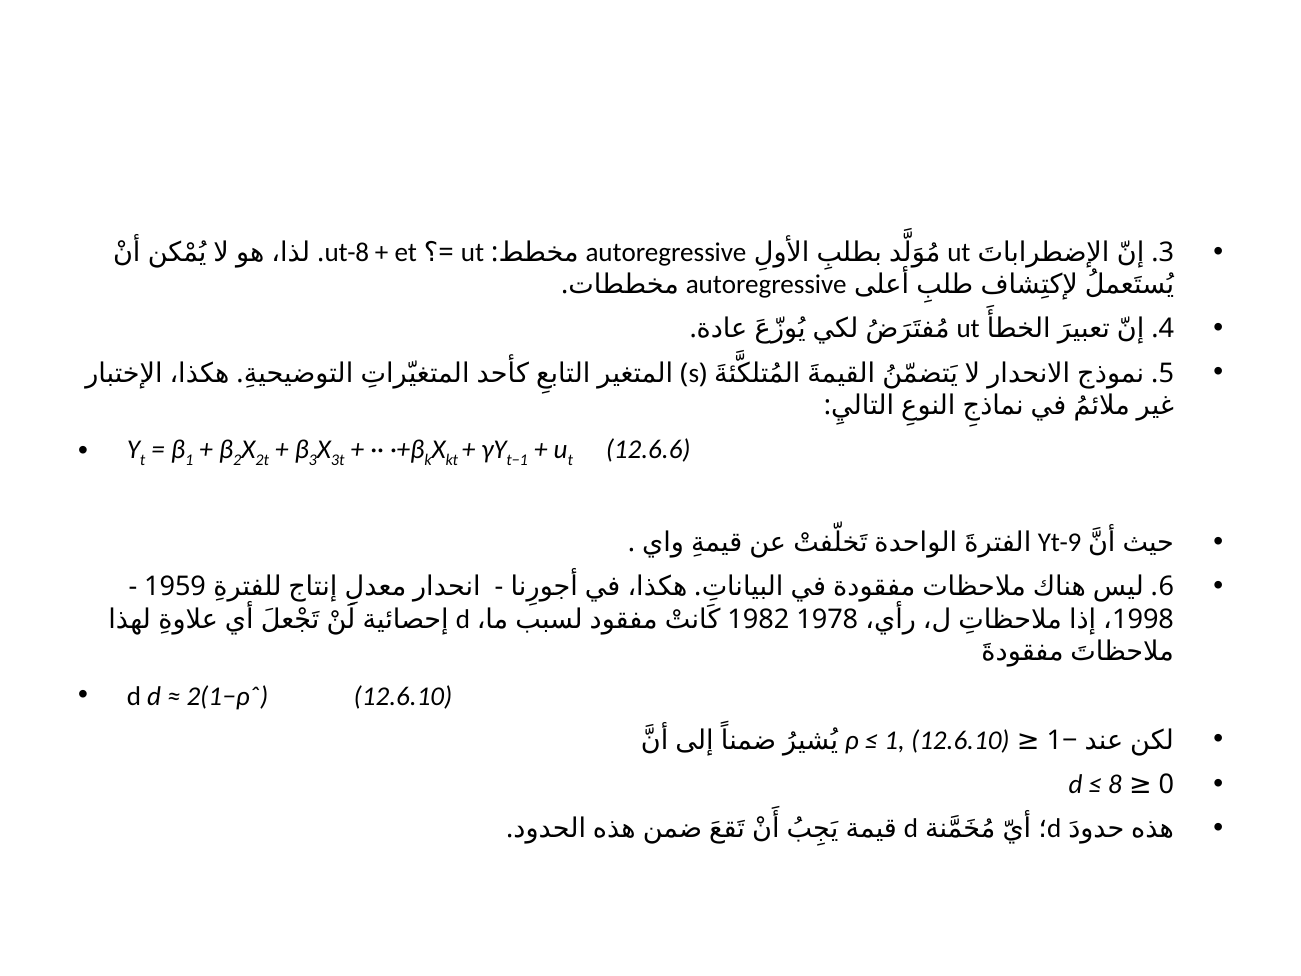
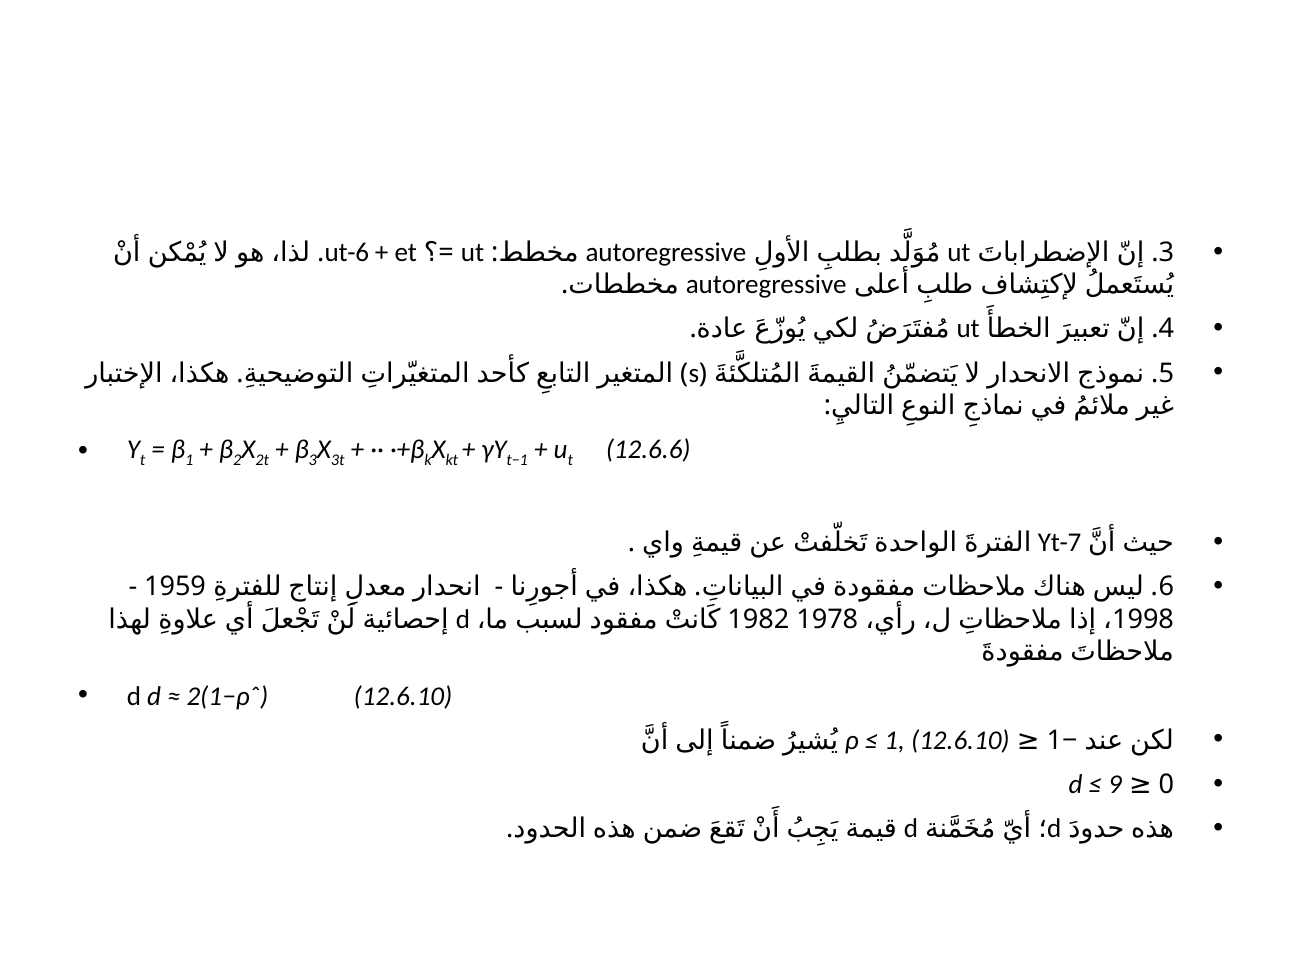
ut-8: ut-8 -> ut-6
Yt-9: Yt-9 -> Yt-7
8: 8 -> 9
